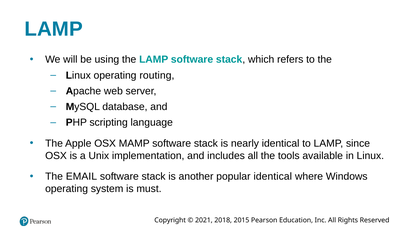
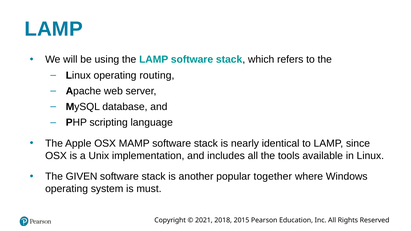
EMAIL: EMAIL -> GIVEN
popular identical: identical -> together
